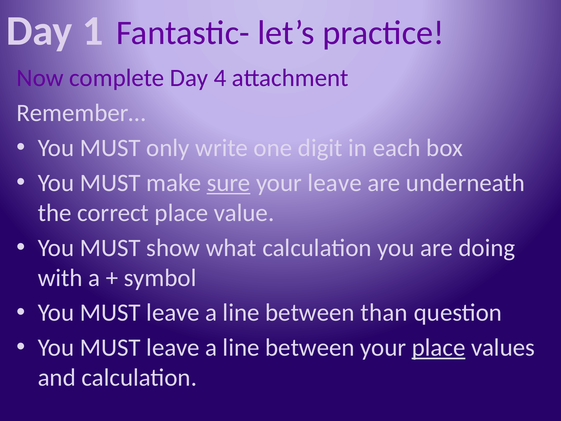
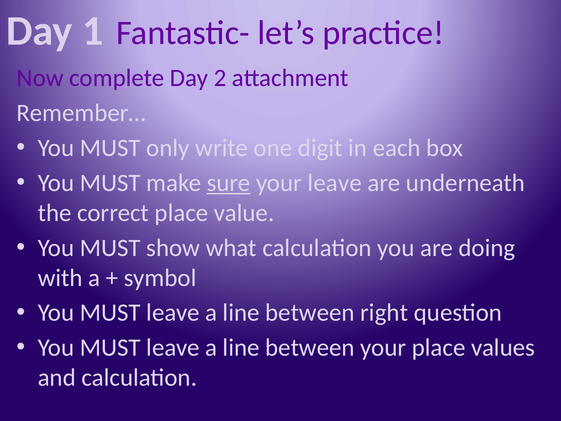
4: 4 -> 2
than: than -> right
place at (439, 348) underline: present -> none
